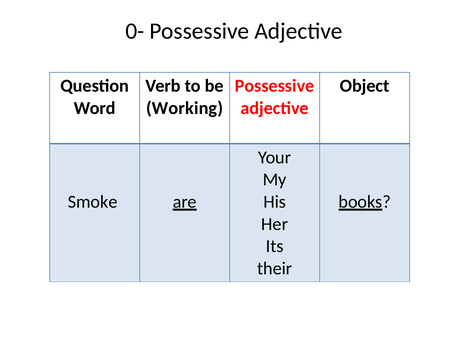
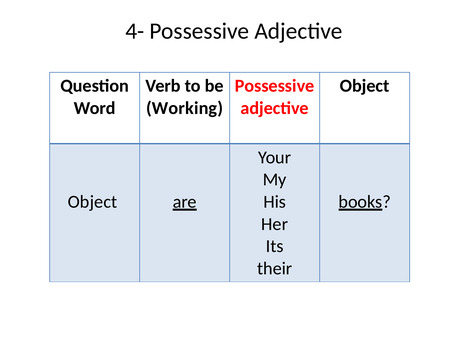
0-: 0- -> 4-
Smoke at (93, 202): Smoke -> Object
